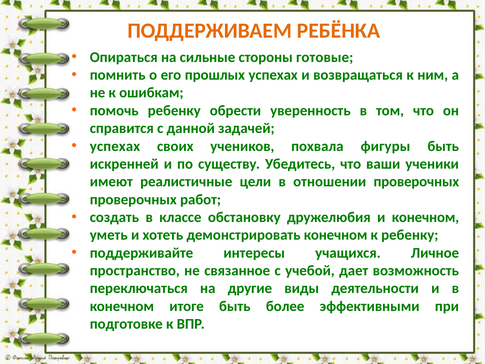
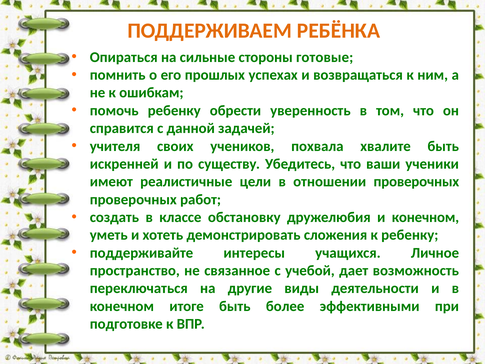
успехах at (115, 146): успехах -> учителя
фигуры: фигуры -> хвалите
демонстрировать конечном: конечном -> сложения
